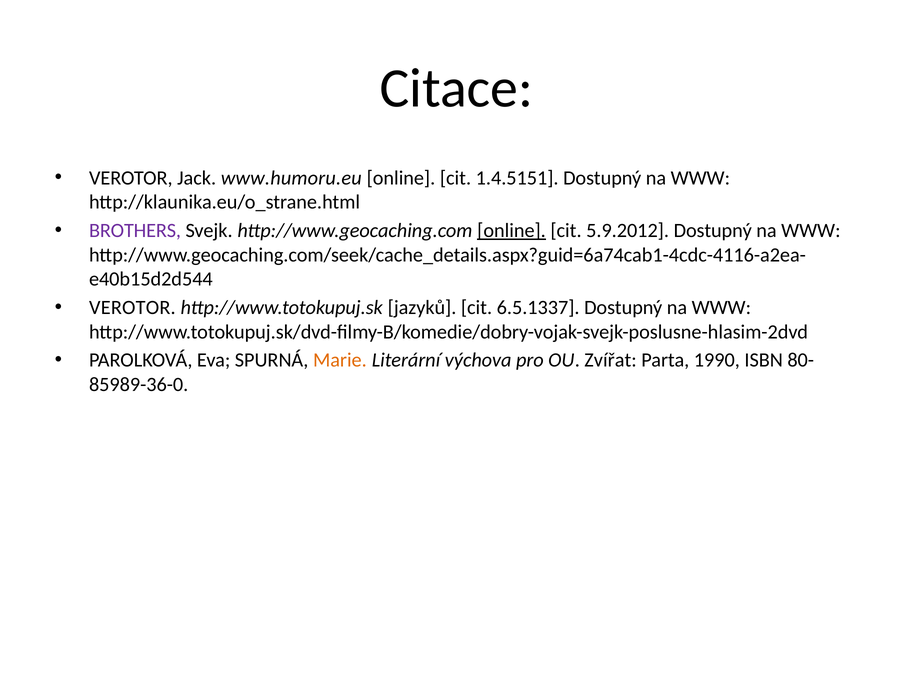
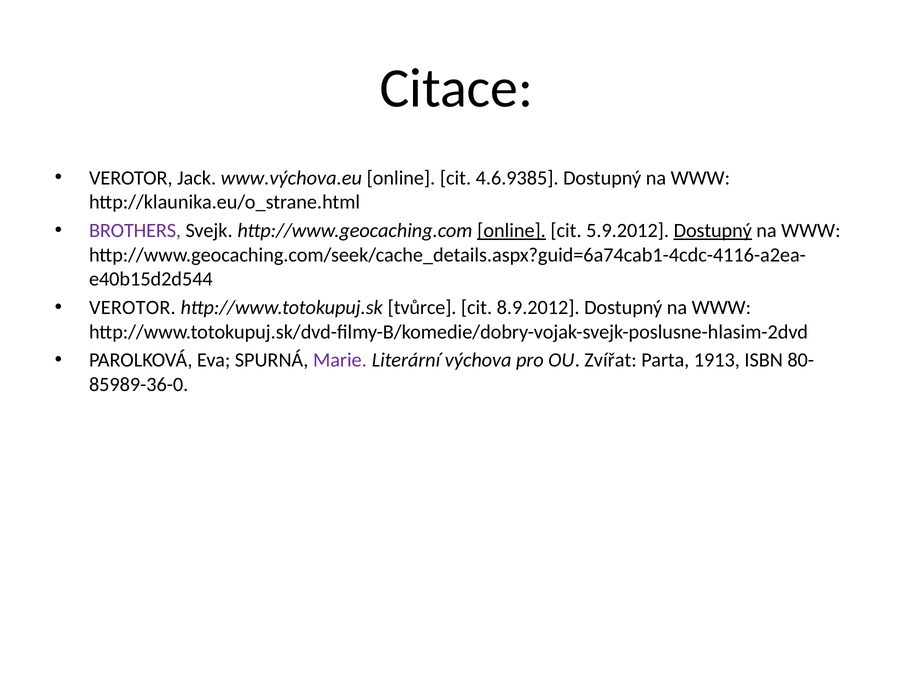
www.humoru.eu: www.humoru.eu -> www.výchova.eu
1.4.5151: 1.4.5151 -> 4.6.9385
Dostupný at (713, 231) underline: none -> present
jazyků: jazyků -> tvůrce
6.5.1337: 6.5.1337 -> 8.9.2012
Marie colour: orange -> purple
1990: 1990 -> 1913
